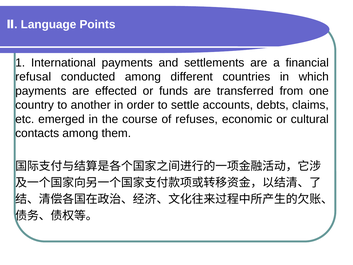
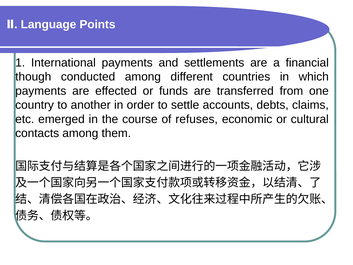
refusal: refusal -> though
